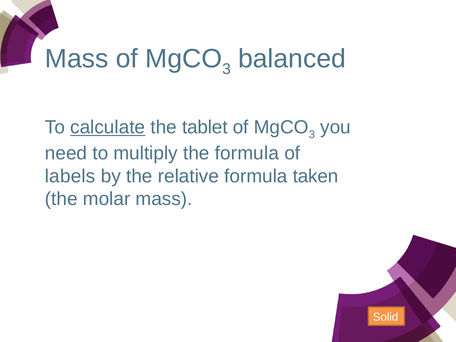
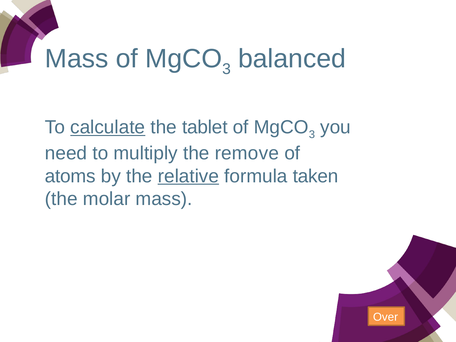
the formula: formula -> remove
labels: labels -> atoms
relative underline: none -> present
Solid: Solid -> Over
